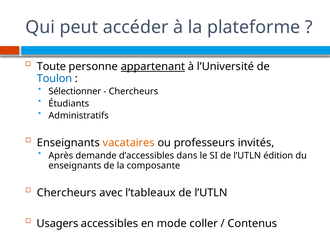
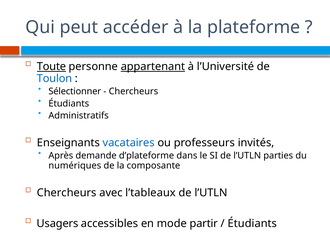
Toute underline: none -> present
vacataires colour: orange -> blue
d’accessibles: d’accessibles -> d’plateforme
édition: édition -> parties
enseignants at (75, 166): enseignants -> numériques
coller: coller -> partir
Contenus at (252, 224): Contenus -> Étudiants
